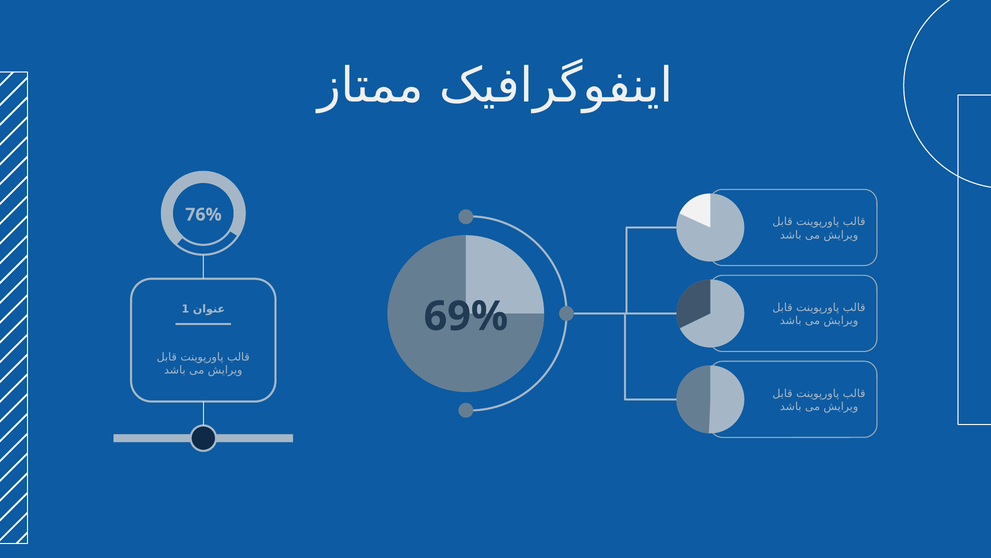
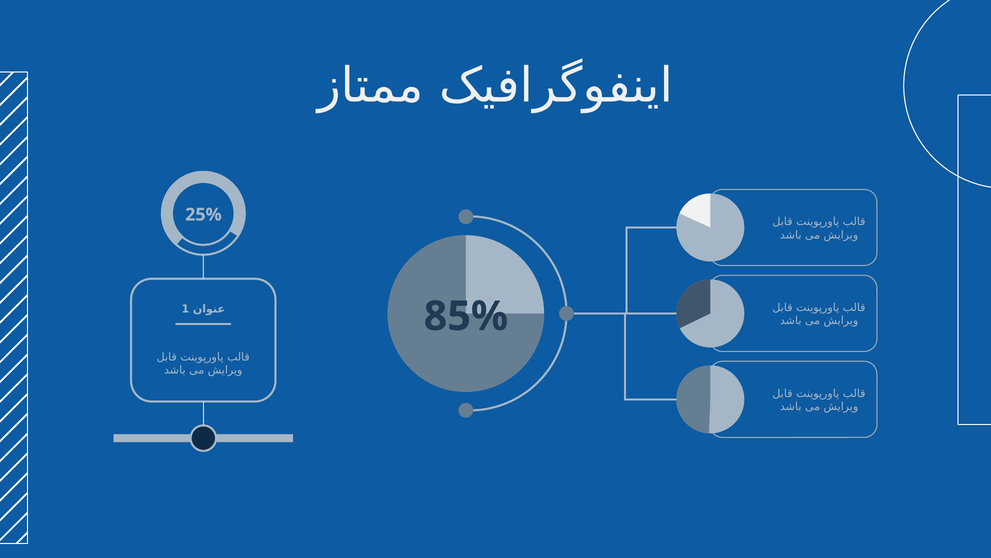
76%: 76% -> 25%
69%: 69% -> 85%
